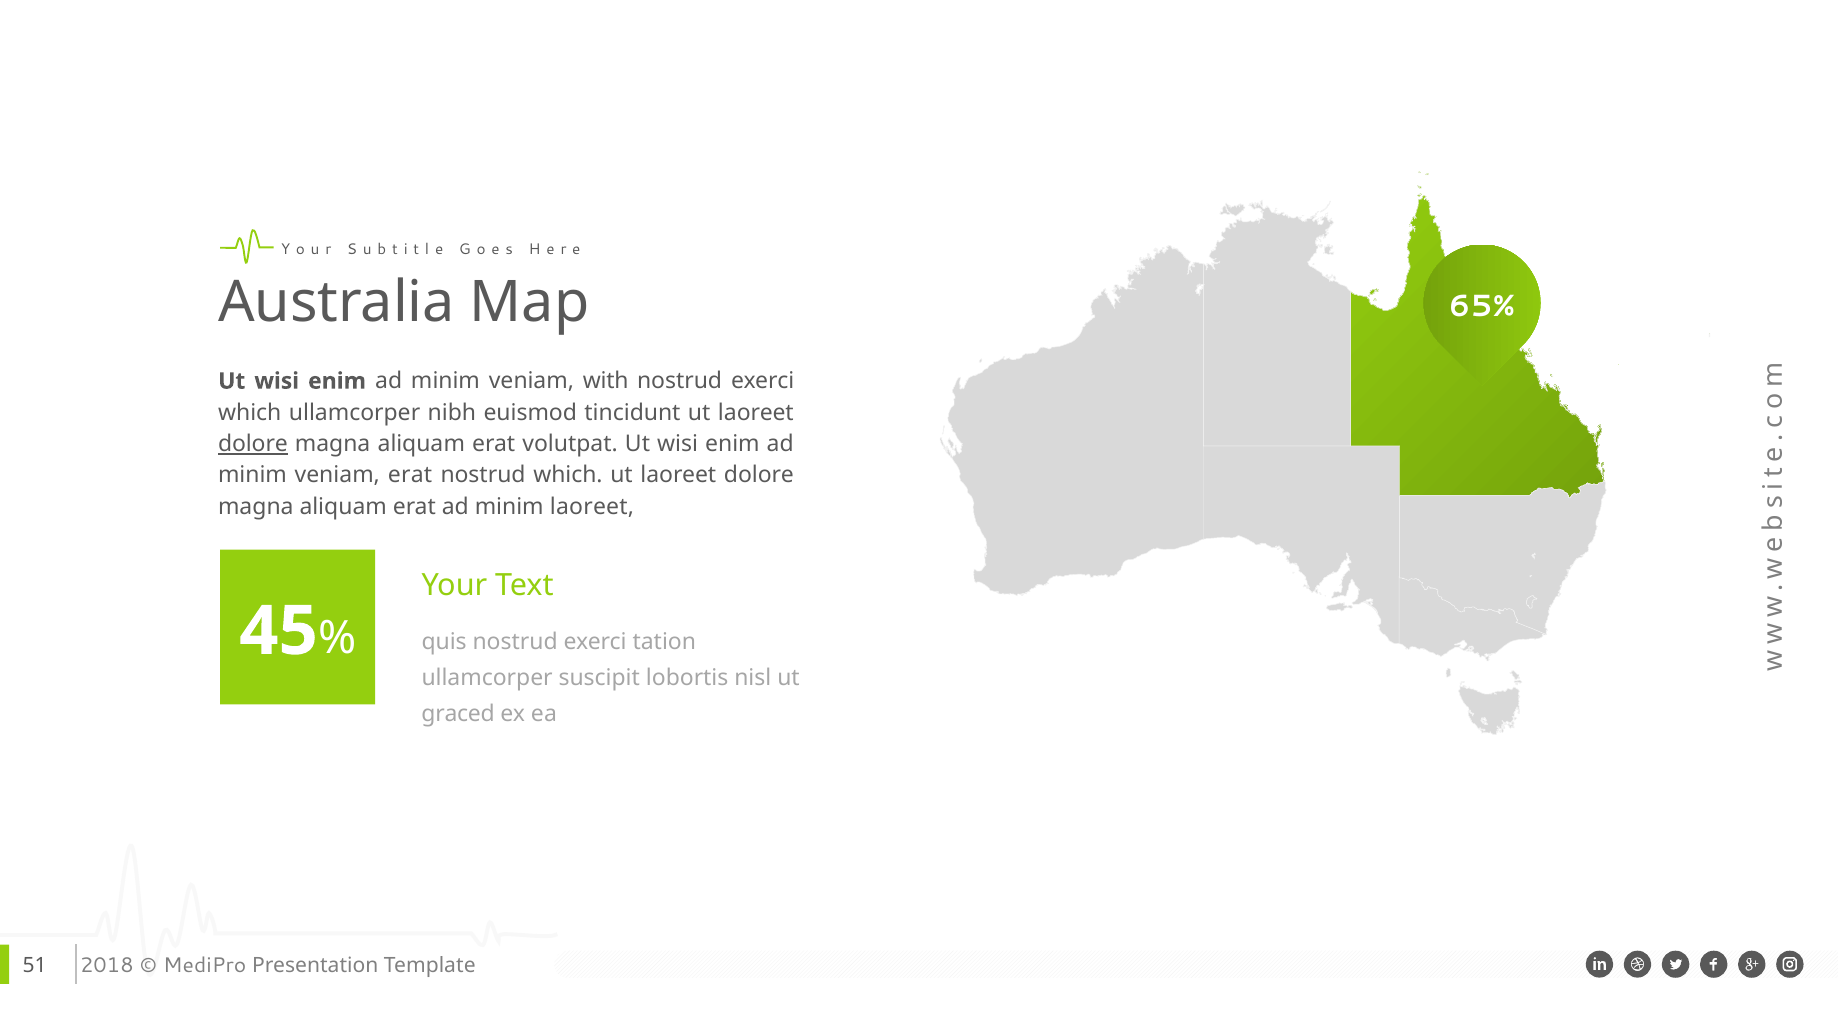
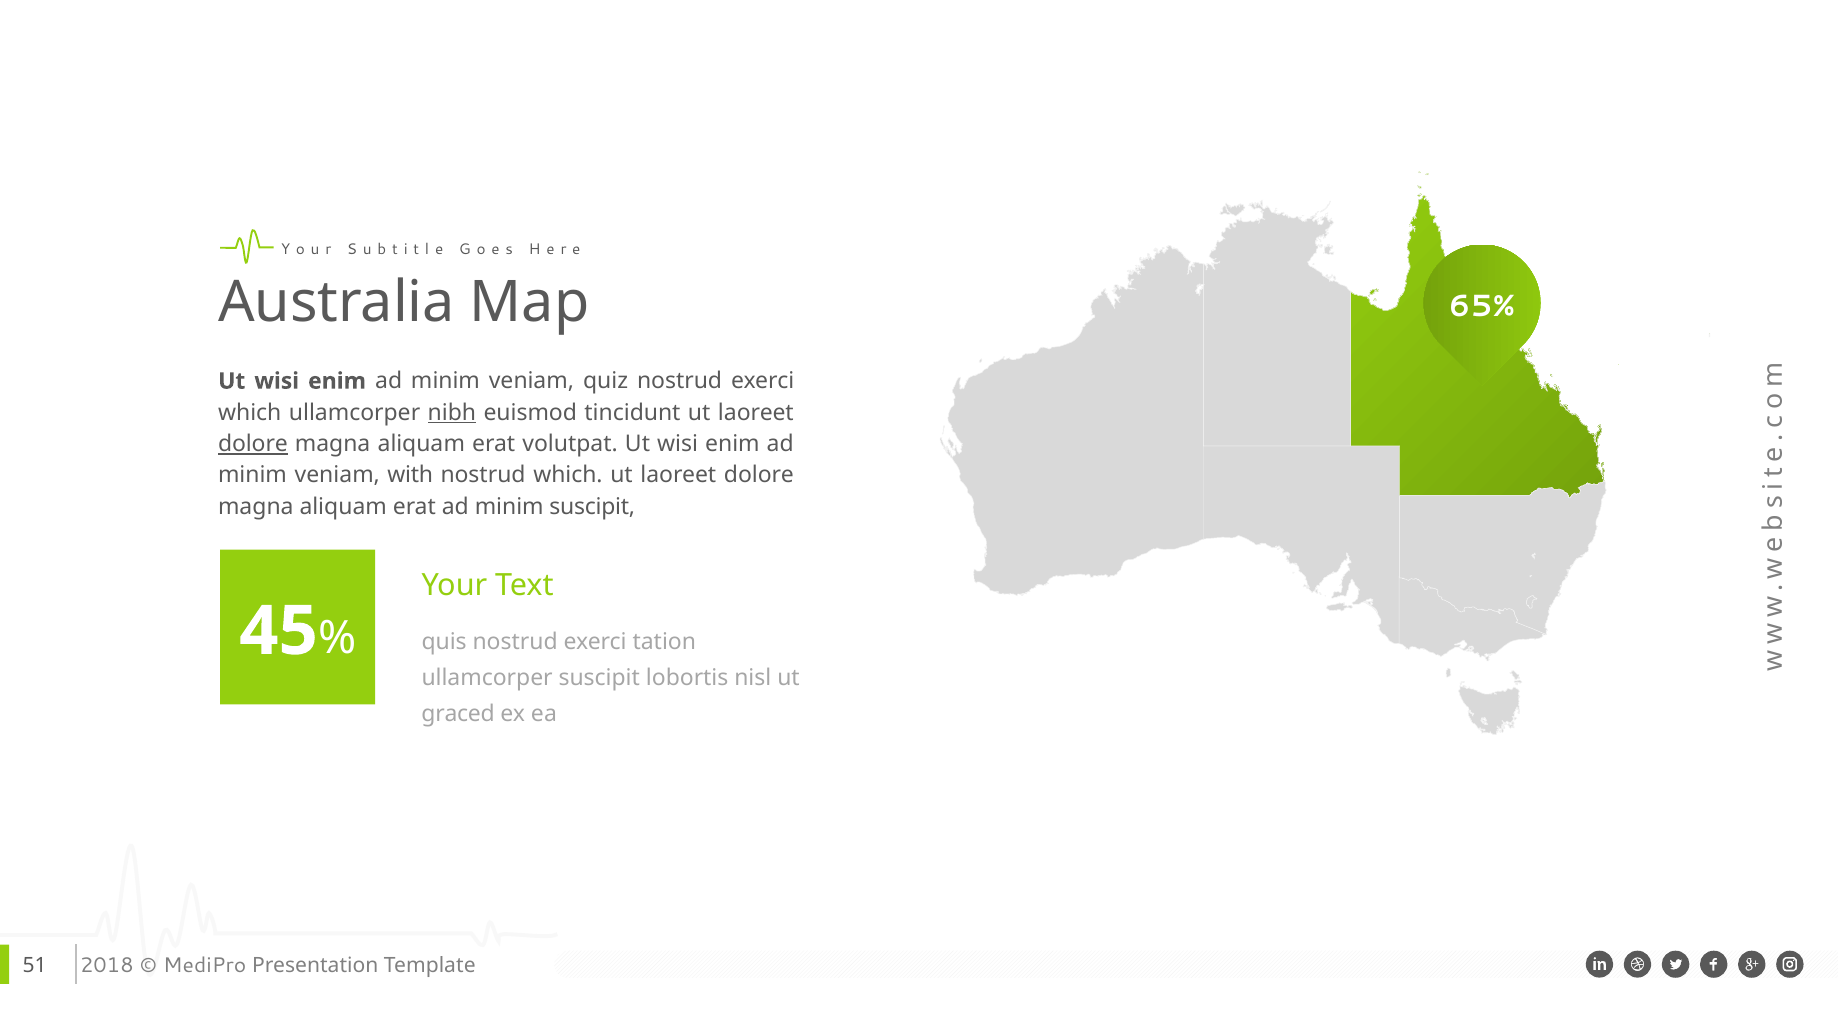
with: with -> quiz
nibh underline: none -> present
veniam erat: erat -> with
minim laoreet: laoreet -> suscipit
